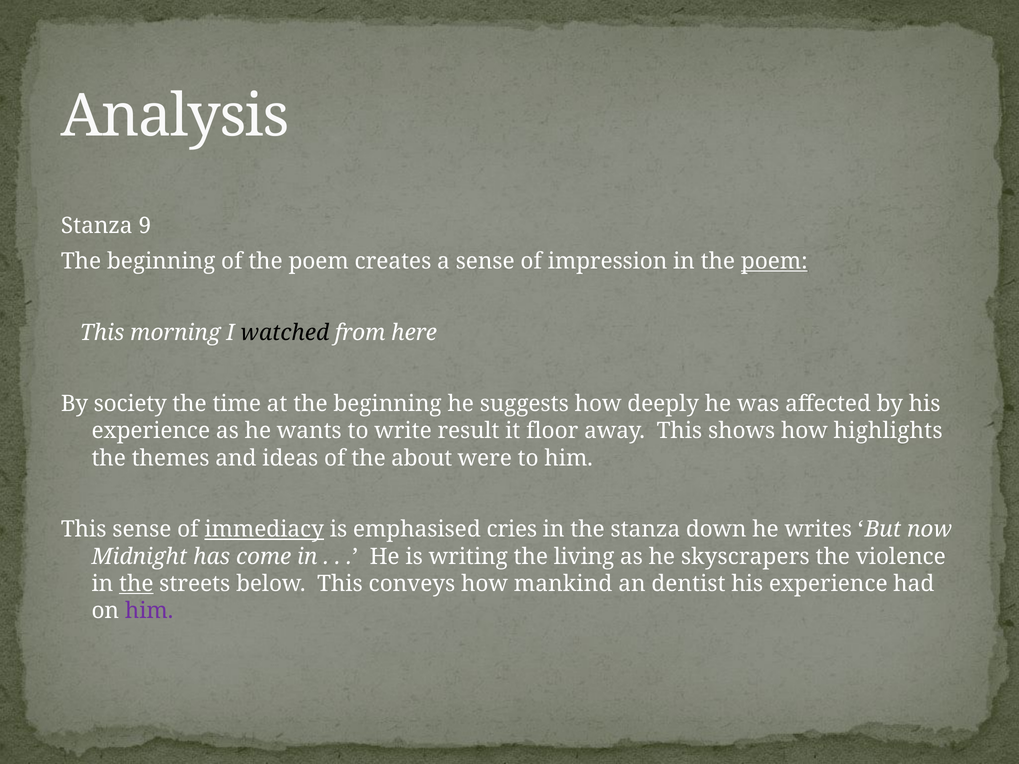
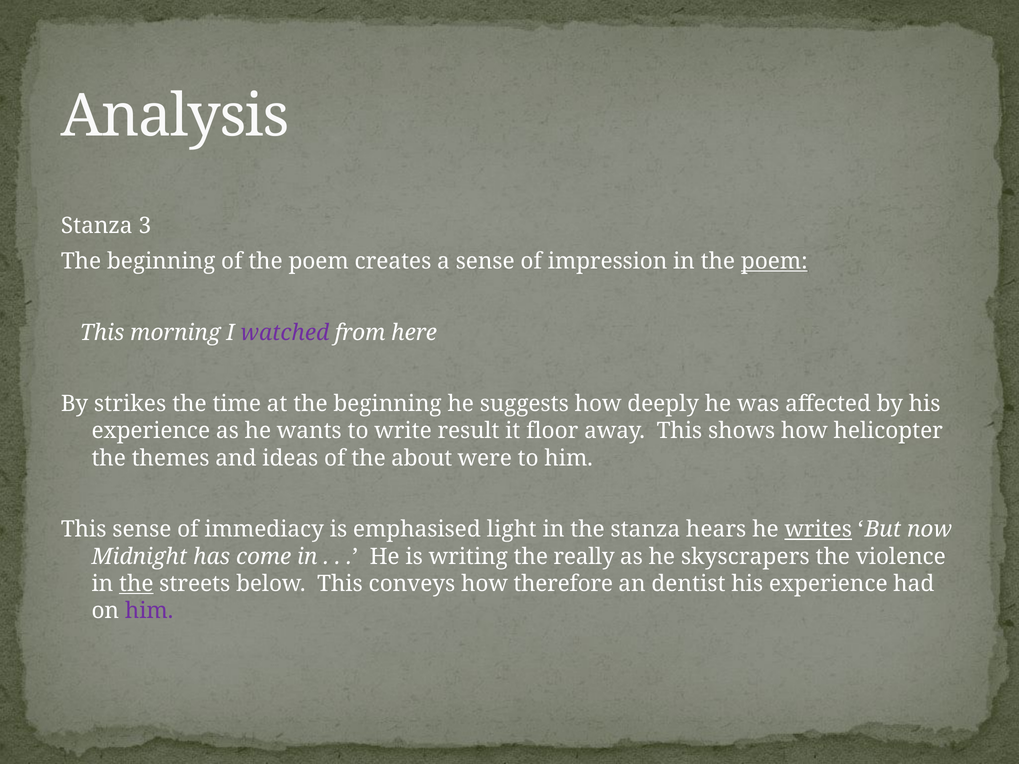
9: 9 -> 3
watched colour: black -> purple
society: society -> strikes
highlights: highlights -> helicopter
immediacy underline: present -> none
cries: cries -> light
down: down -> hears
writes underline: none -> present
living: living -> really
mankind: mankind -> therefore
